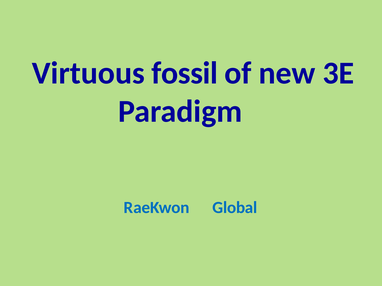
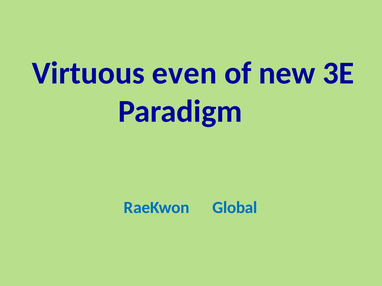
fossil: fossil -> even
